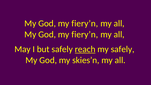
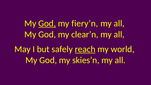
God at (47, 23) underline: none -> present
fiery’n at (85, 34): fiery’n -> clear’n
my safely: safely -> world
